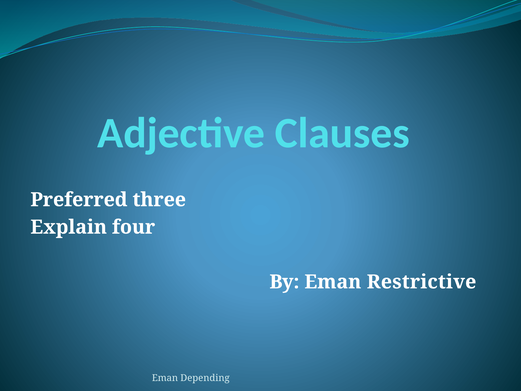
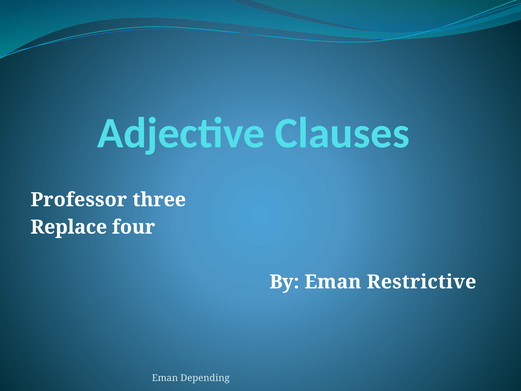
Preferred: Preferred -> Professor
Explain: Explain -> Replace
